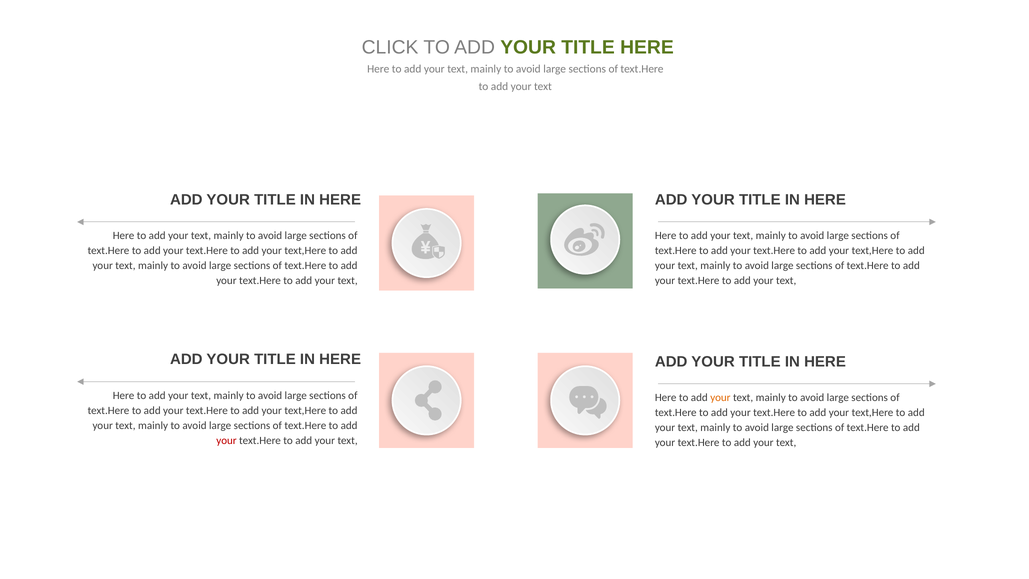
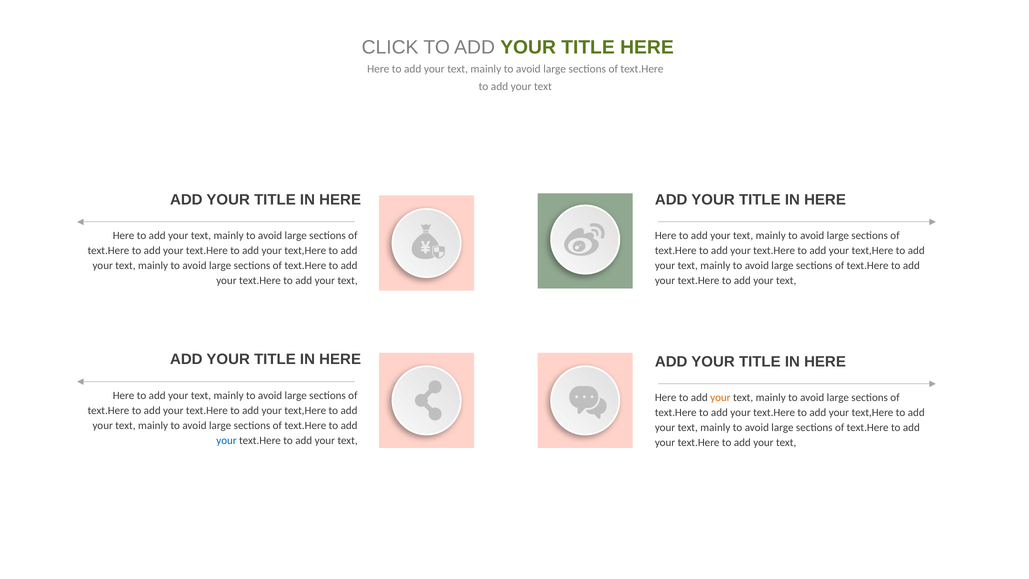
your at (226, 440) colour: red -> blue
